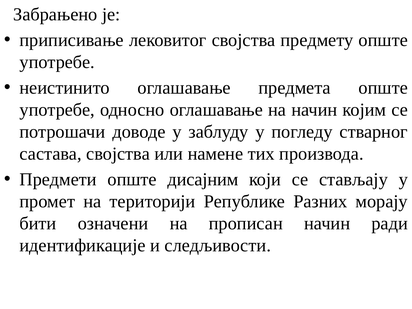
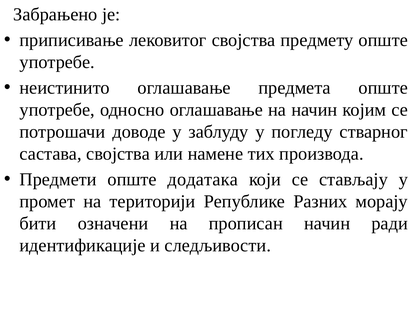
дисајним: дисајним -> додатака
